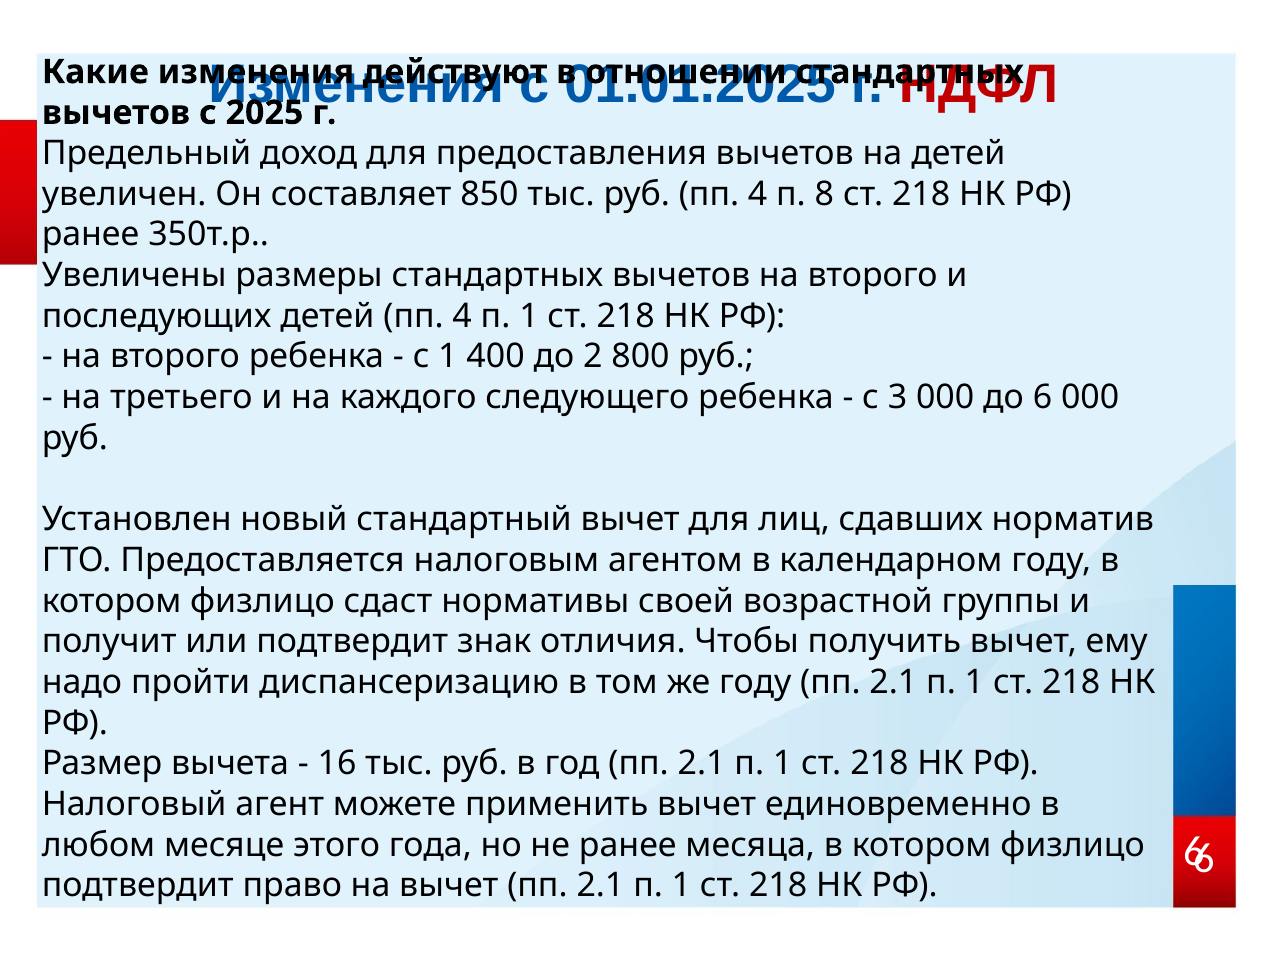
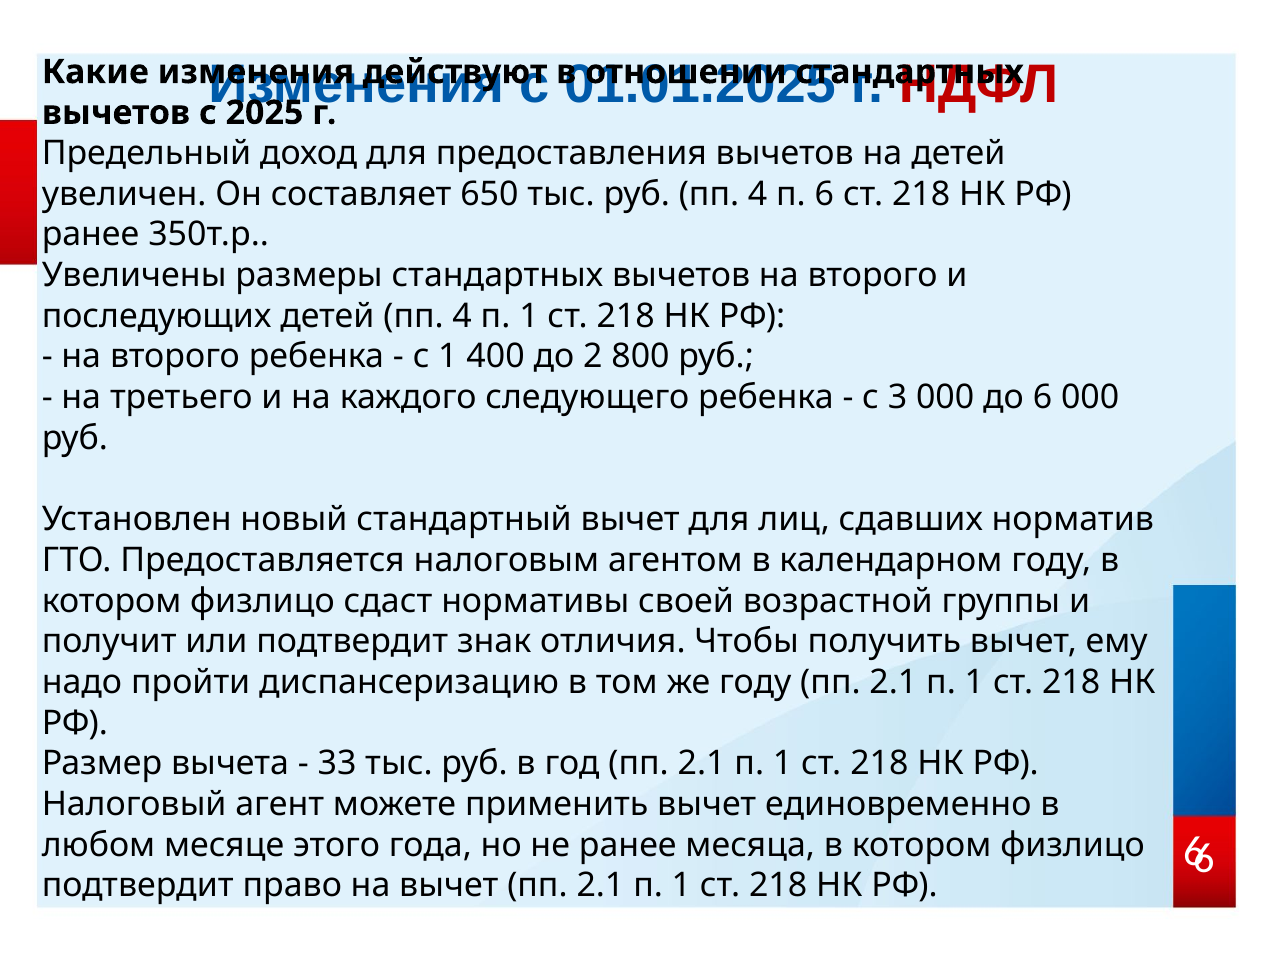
850: 850 -> 650
п 8: 8 -> 6
16: 16 -> 33
